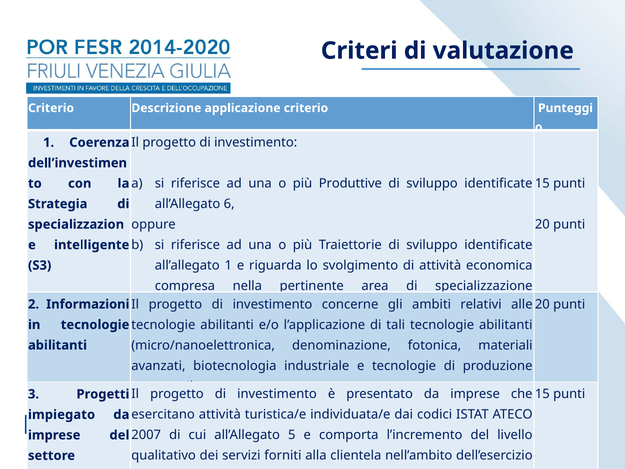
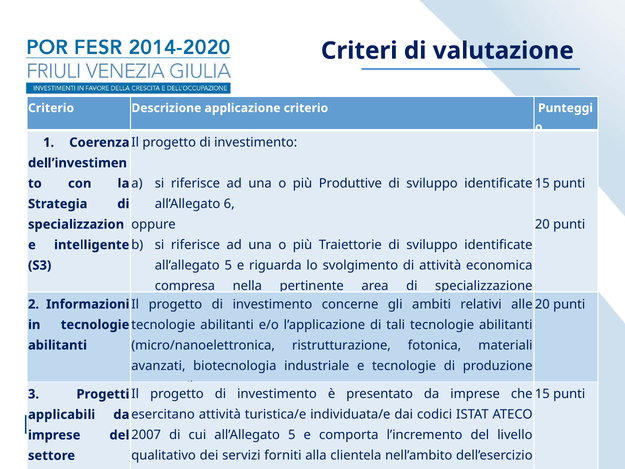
1 at (228, 265): 1 -> 5
denominazione: denominazione -> ristrutturazione
impiegato: impiegato -> applicabili
